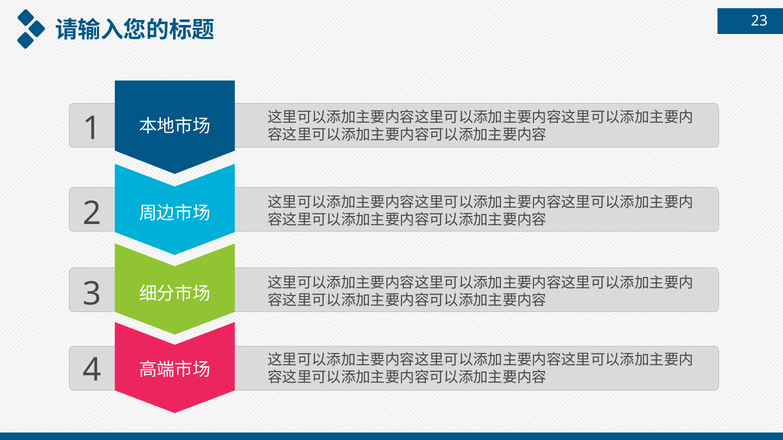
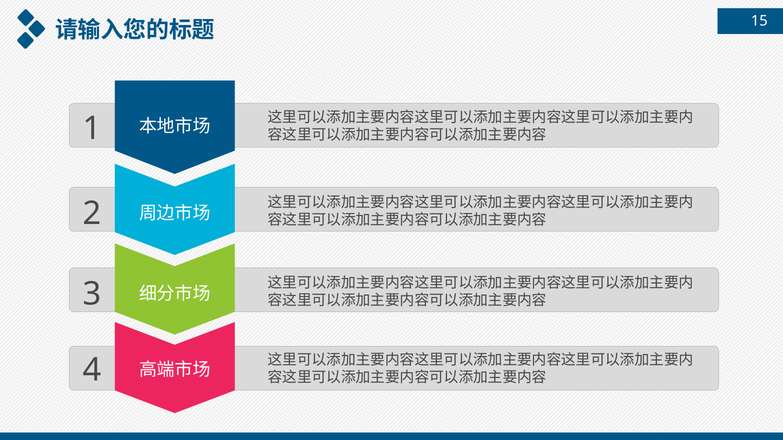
23: 23 -> 15
